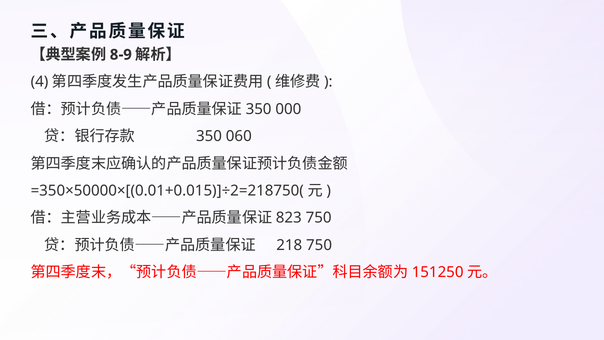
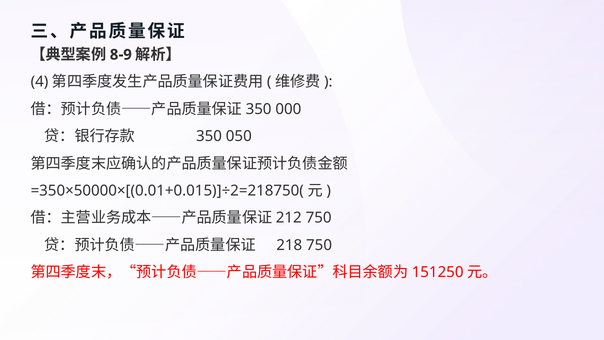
060: 060 -> 050
823: 823 -> 212
